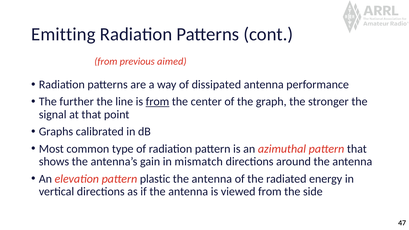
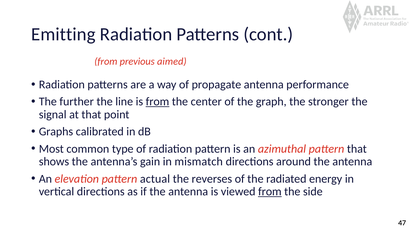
dissipated: dissipated -> propagate
plastic: plastic -> actual
antenna at (212, 179): antenna -> reverses
from at (270, 192) underline: none -> present
